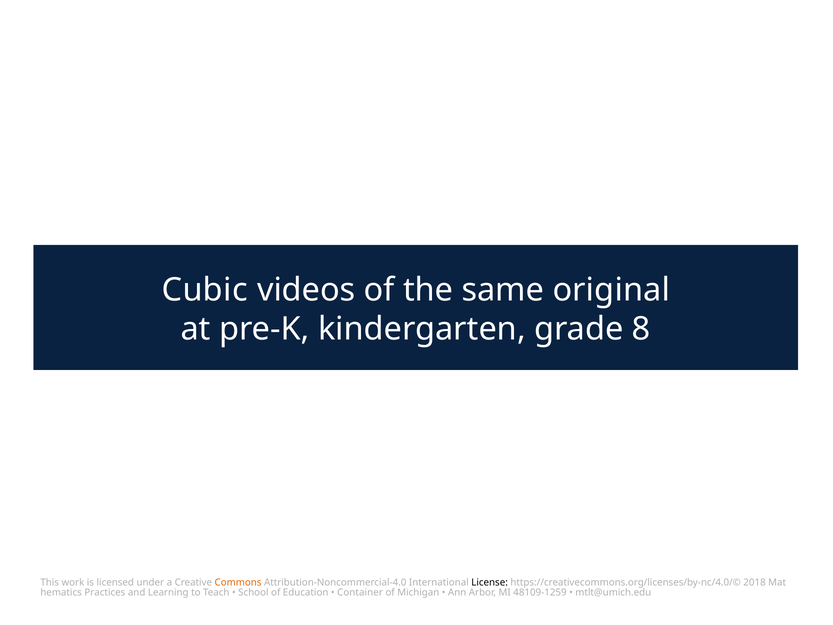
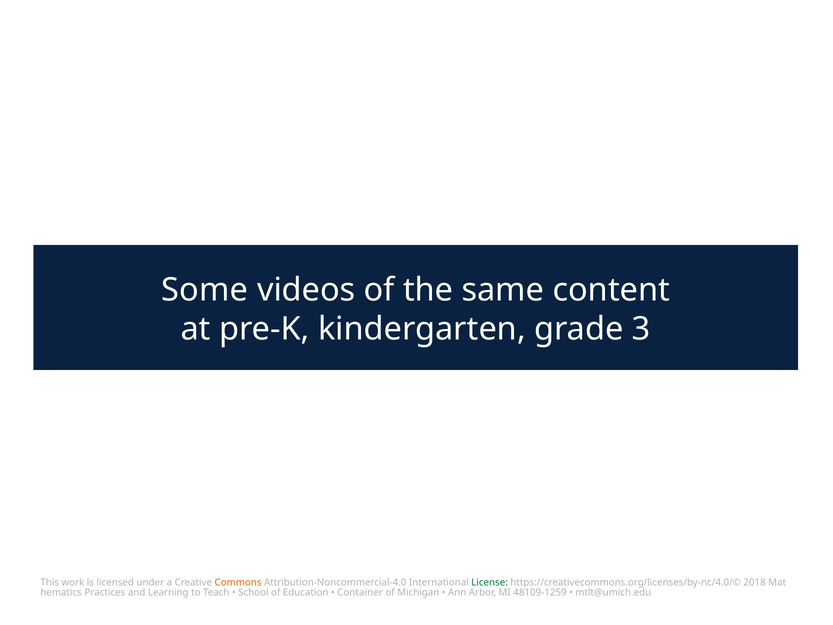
Cubic: Cubic -> Some
original: original -> content
8: 8 -> 3
License colour: black -> green
